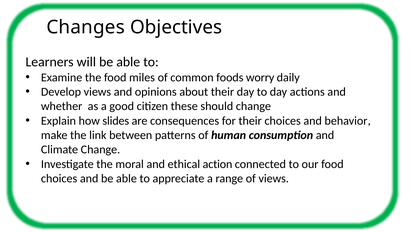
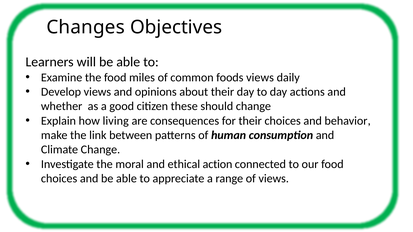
foods worry: worry -> views
slides: slides -> living
